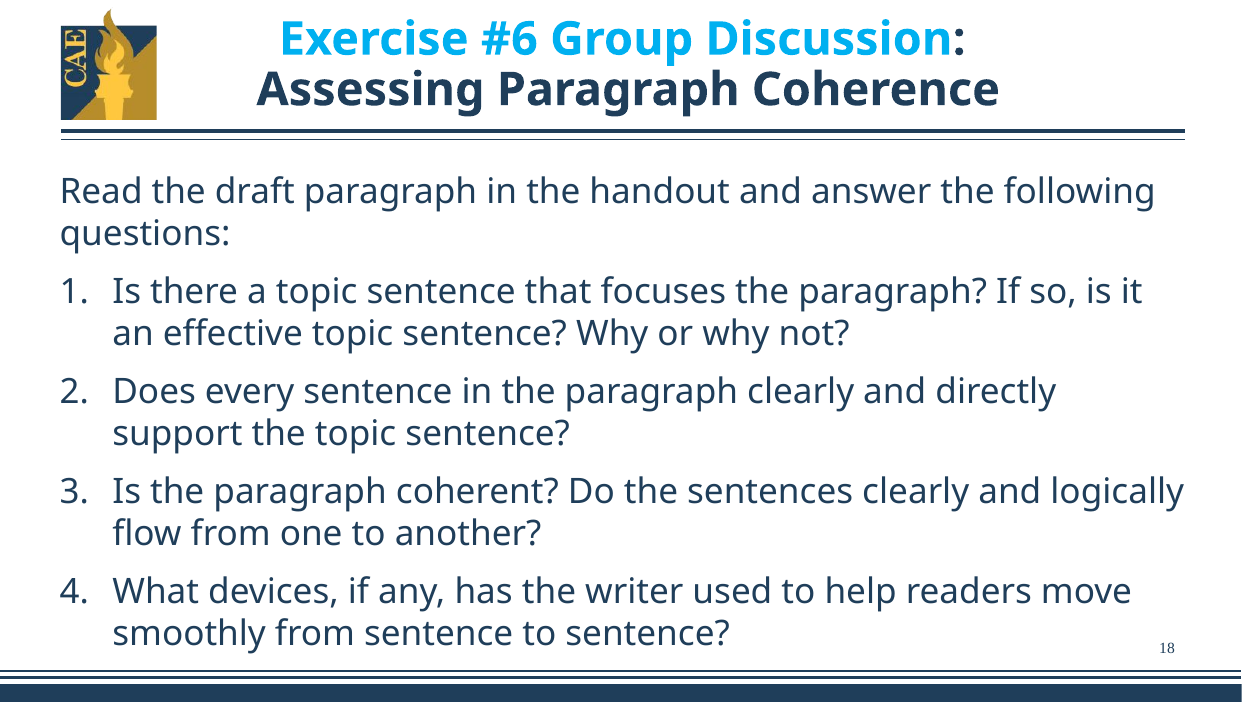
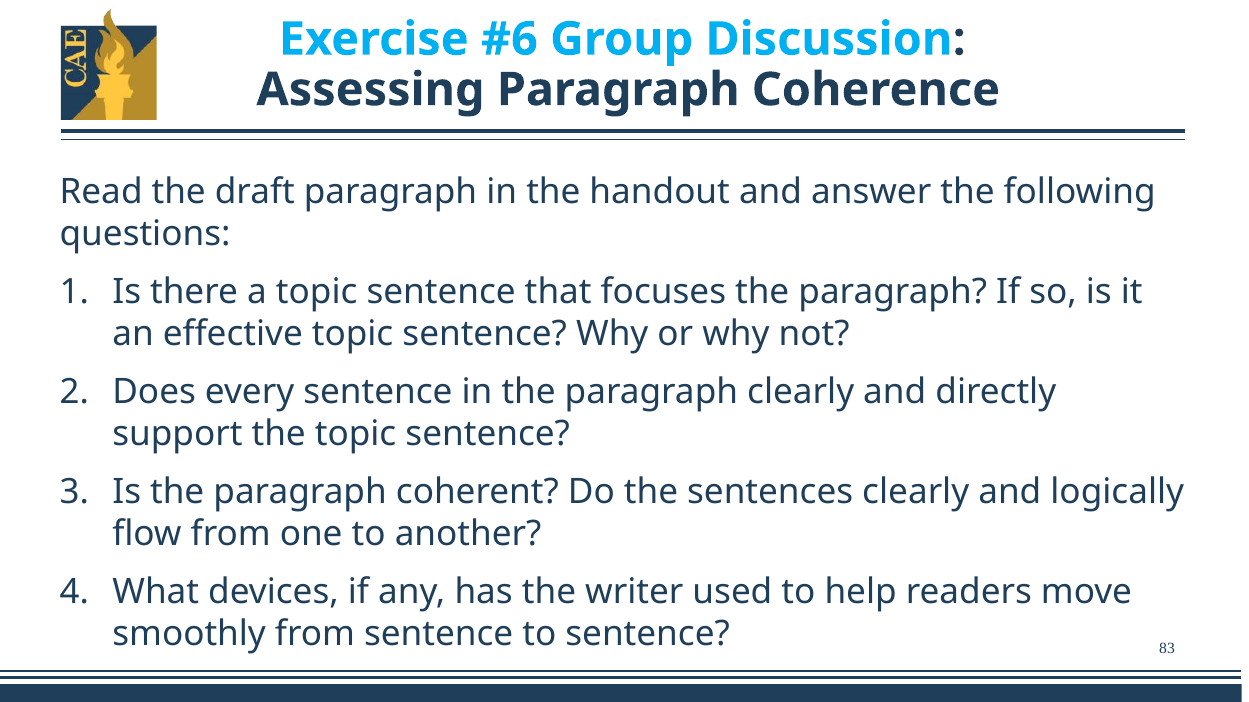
18: 18 -> 83
